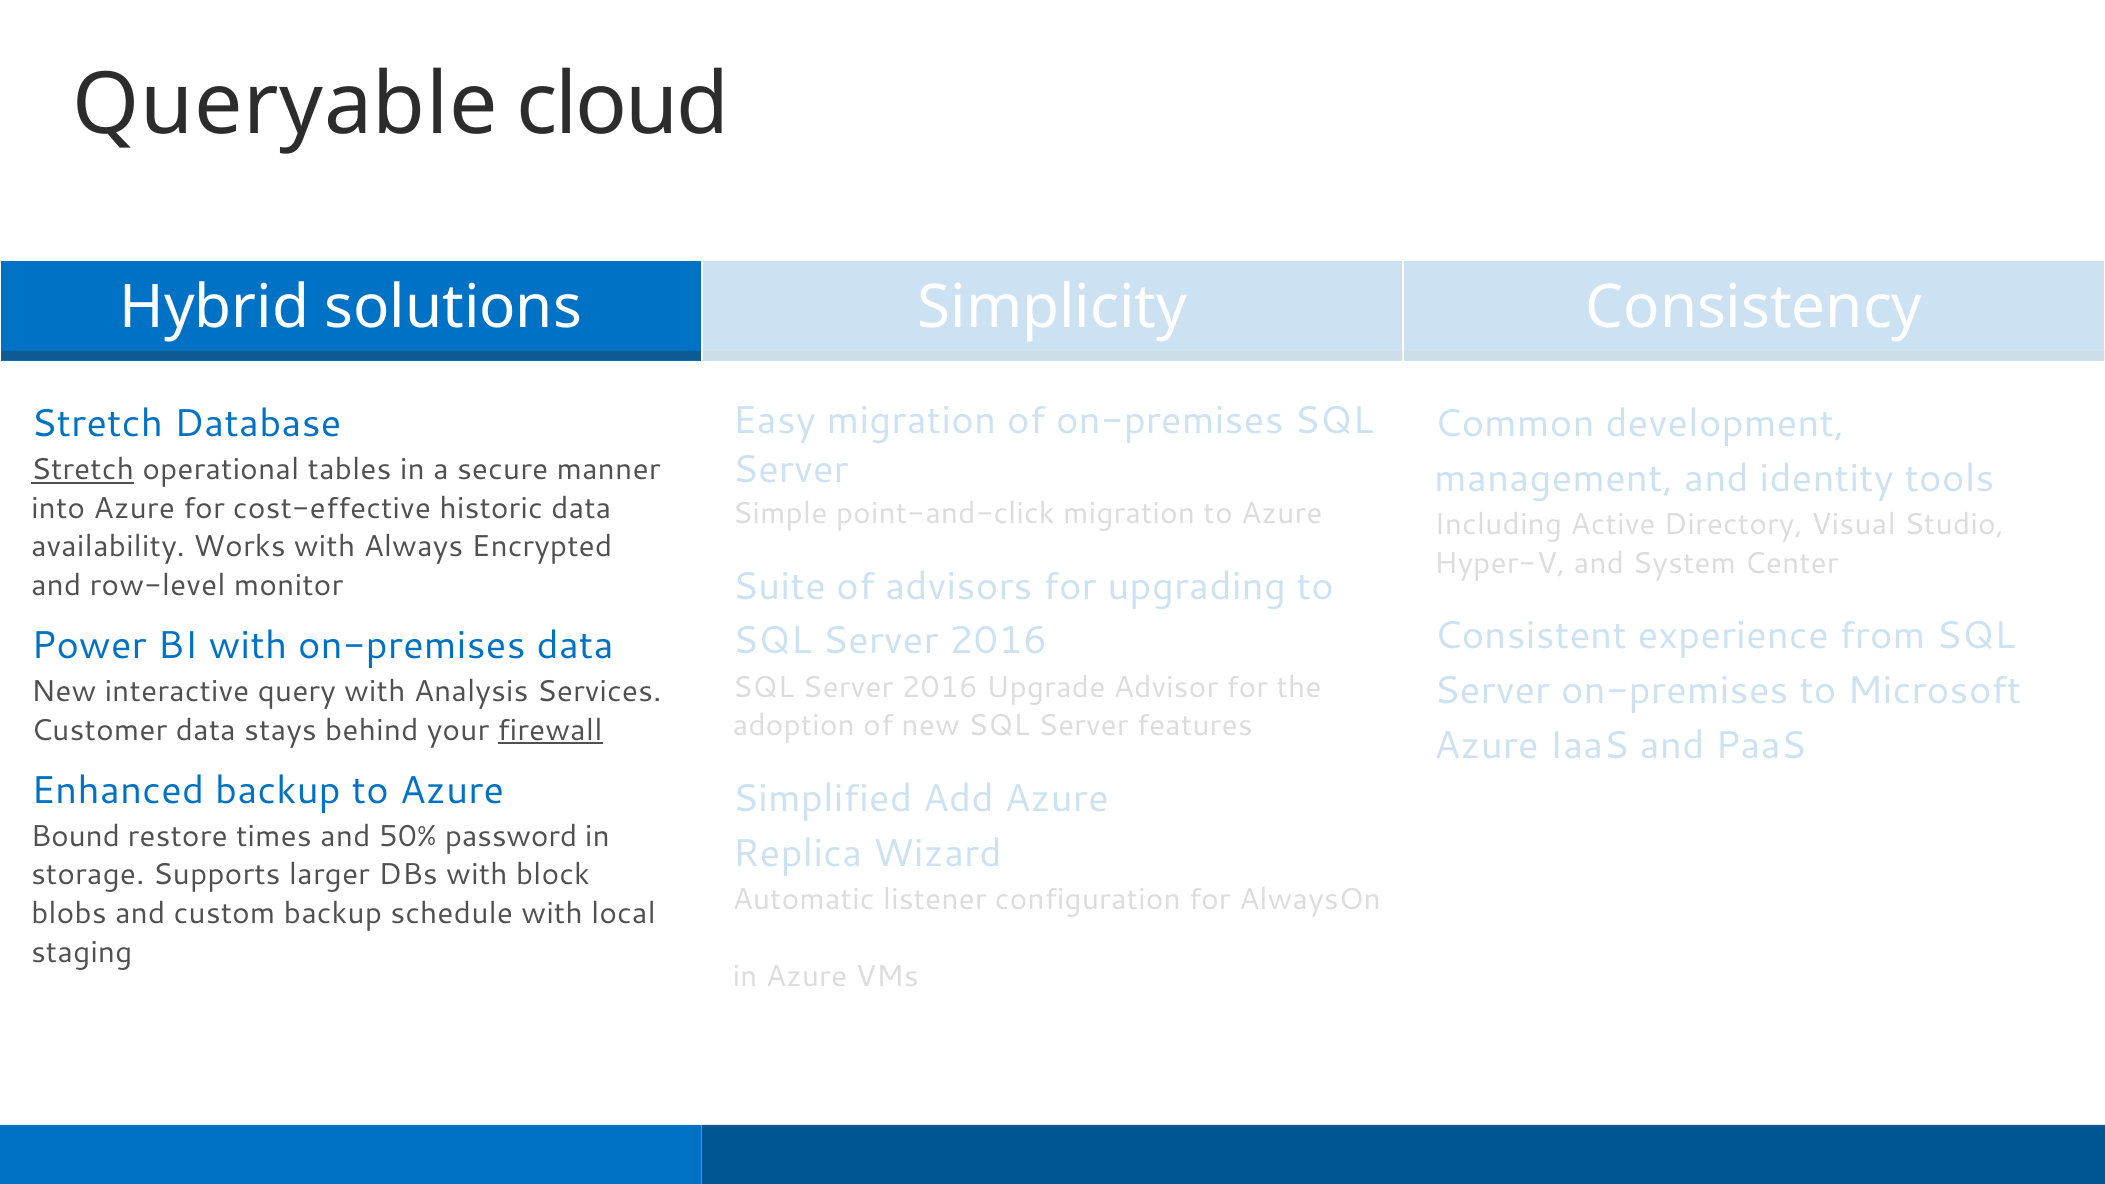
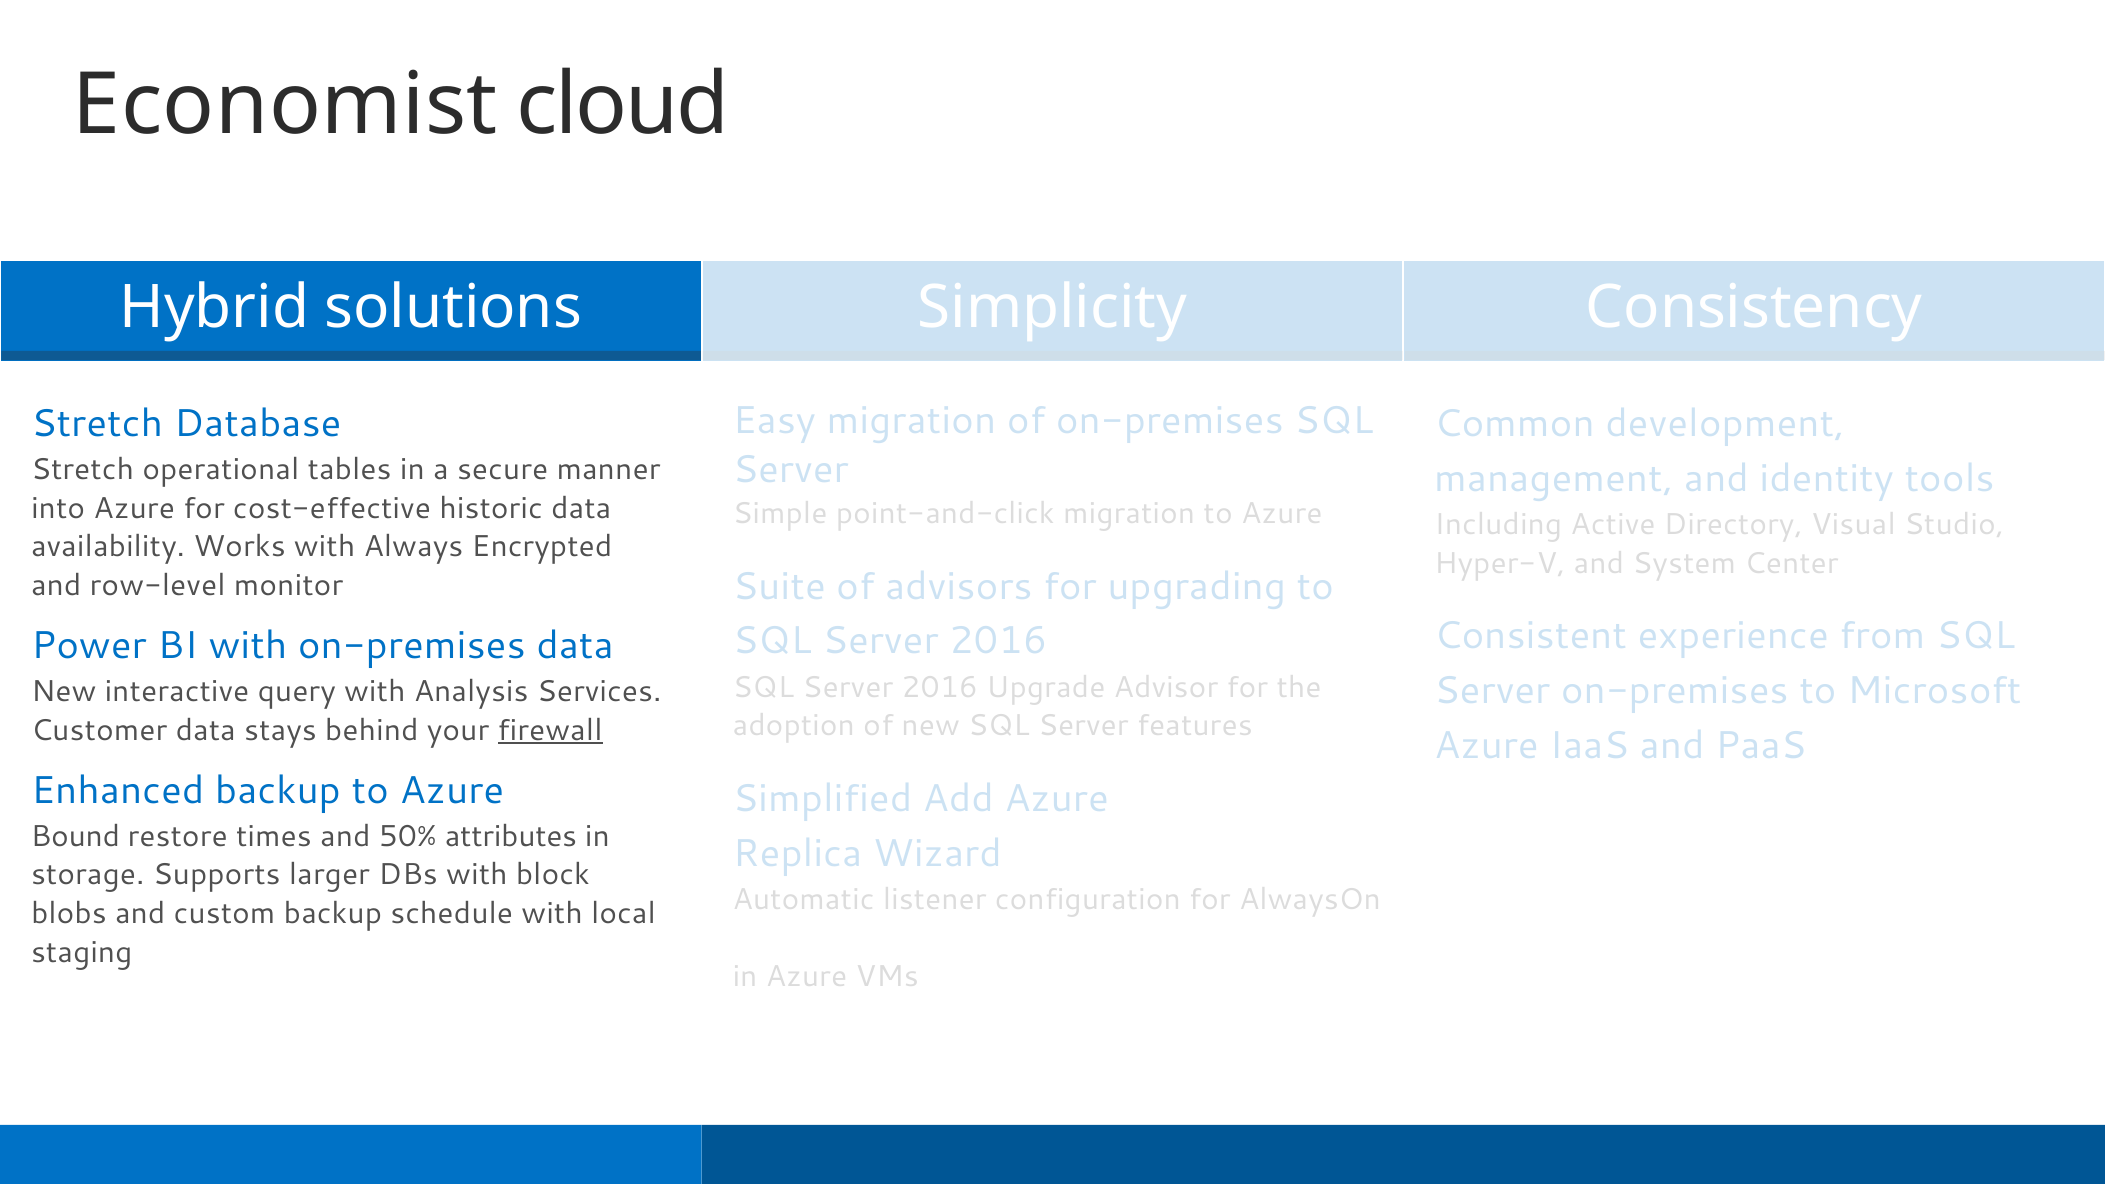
Queryable: Queryable -> Economist
Stretch at (83, 470) underline: present -> none
password: password -> attributes
